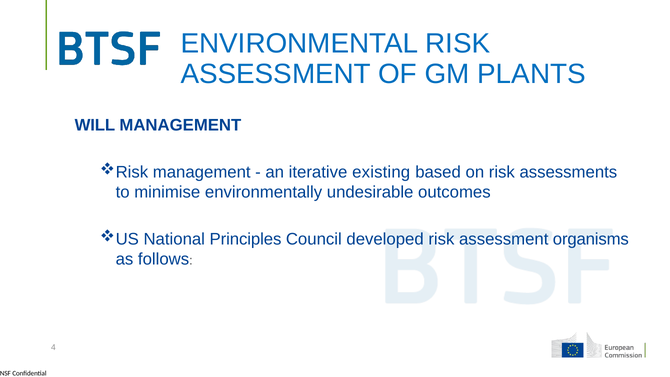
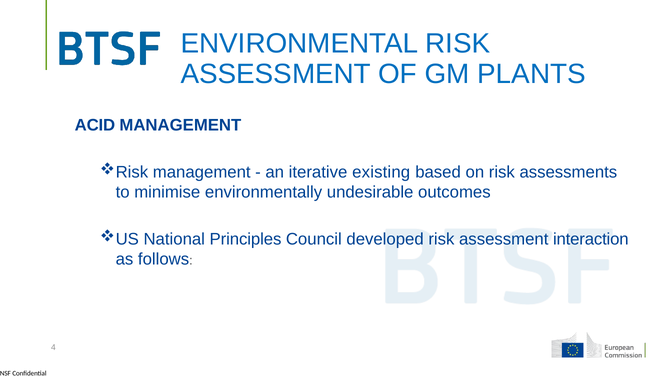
WILL: WILL -> ACID
organisms: organisms -> interaction
